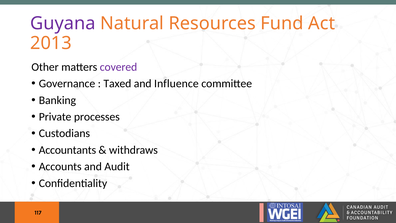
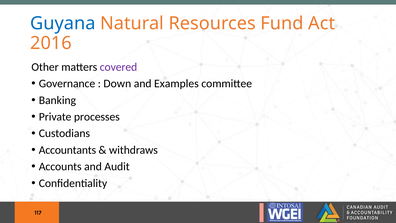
Guyana colour: purple -> blue
2013: 2013 -> 2016
Taxed: Taxed -> Down
Influence: Influence -> Examples
